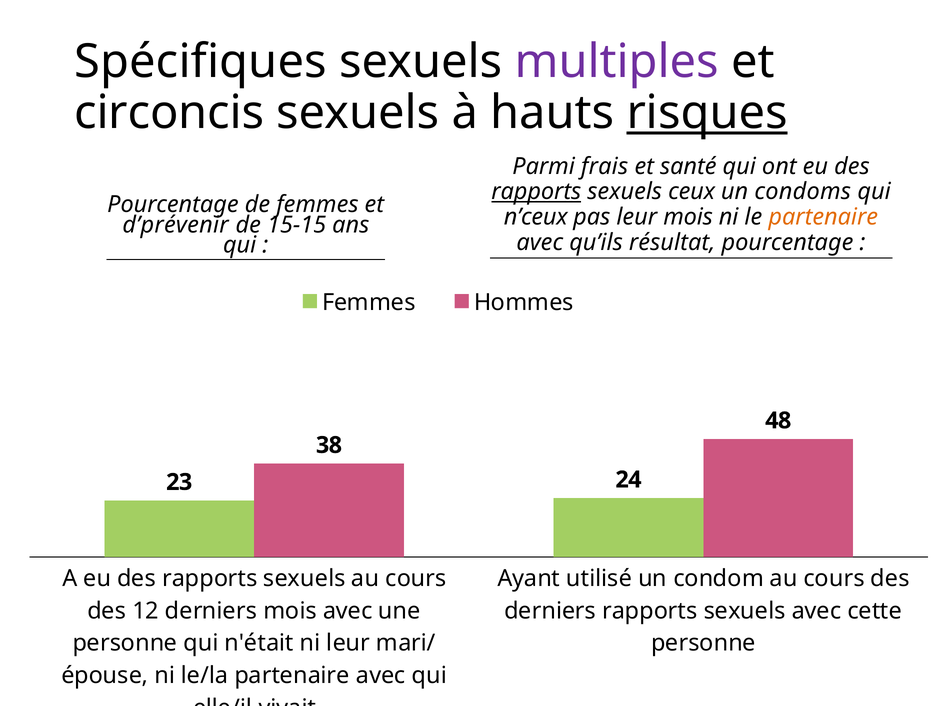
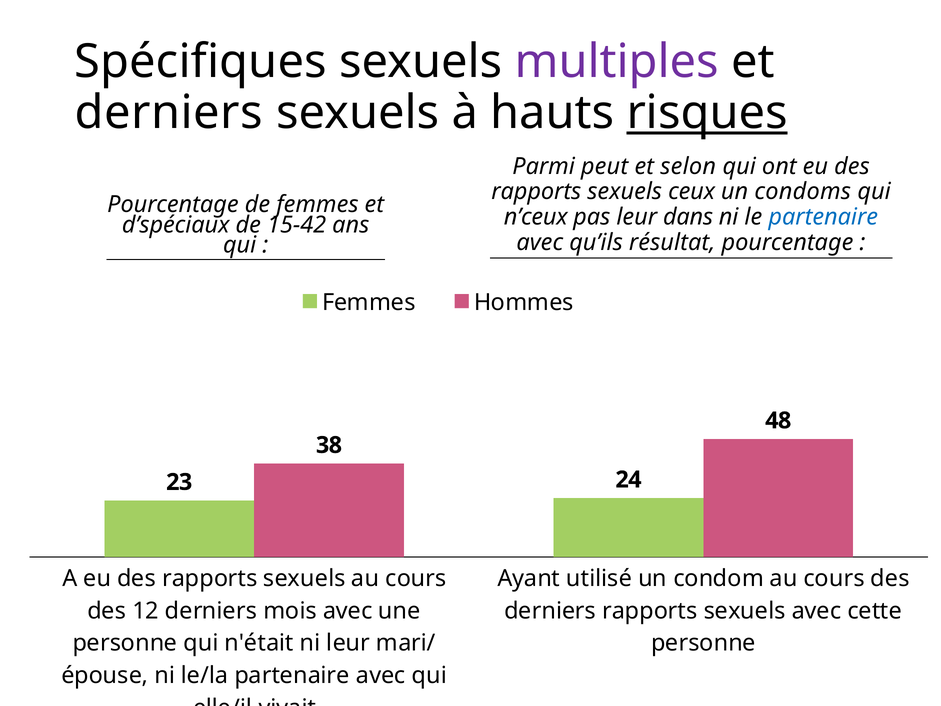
circoncis at (169, 113): circoncis -> derniers
frais: frais -> peut
santé: santé -> selon
rapports at (536, 192) underline: present -> none
leur mois: mois -> dans
partenaire at (823, 217) colour: orange -> blue
d’prévenir: d’prévenir -> d’spéciaux
15-15: 15-15 -> 15-42
